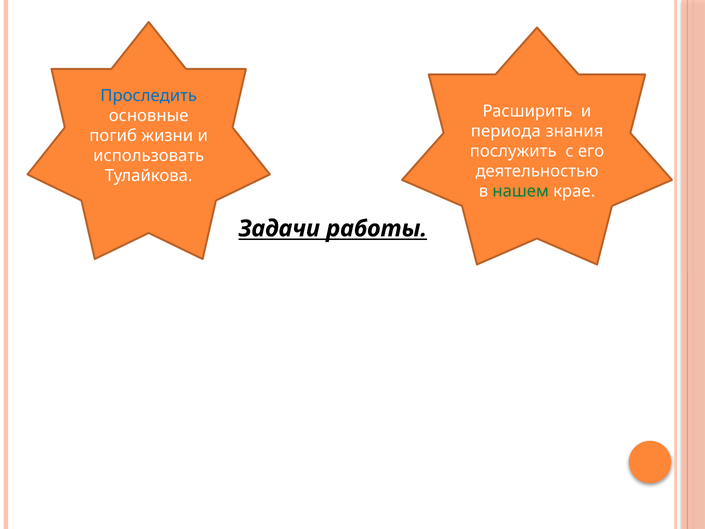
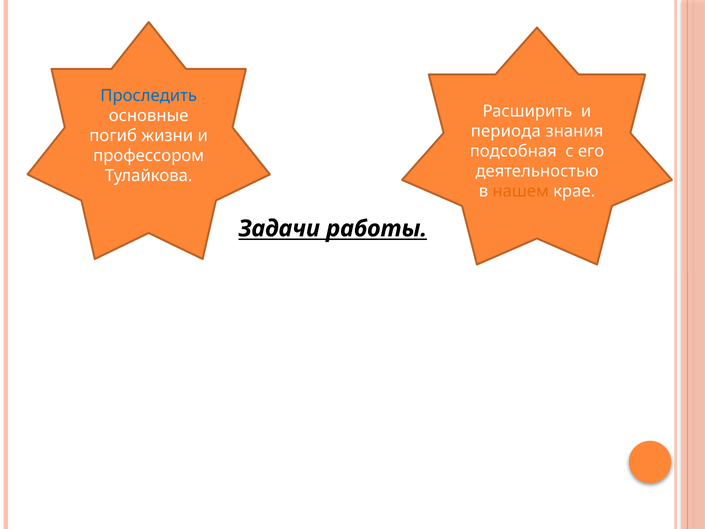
послужить: послужить -> подсобная
использовать: использовать -> профессором
нашем colour: green -> orange
